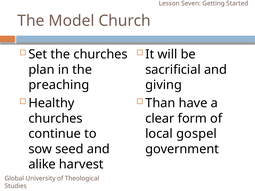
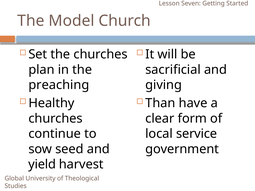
gospel: gospel -> service
alike: alike -> yield
